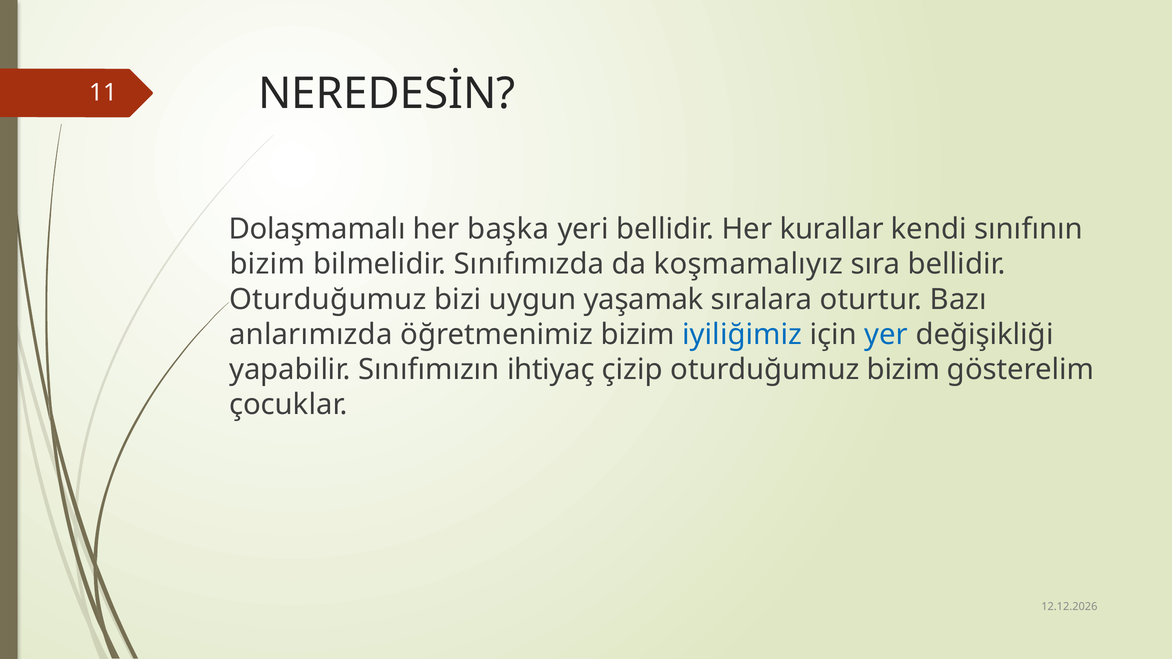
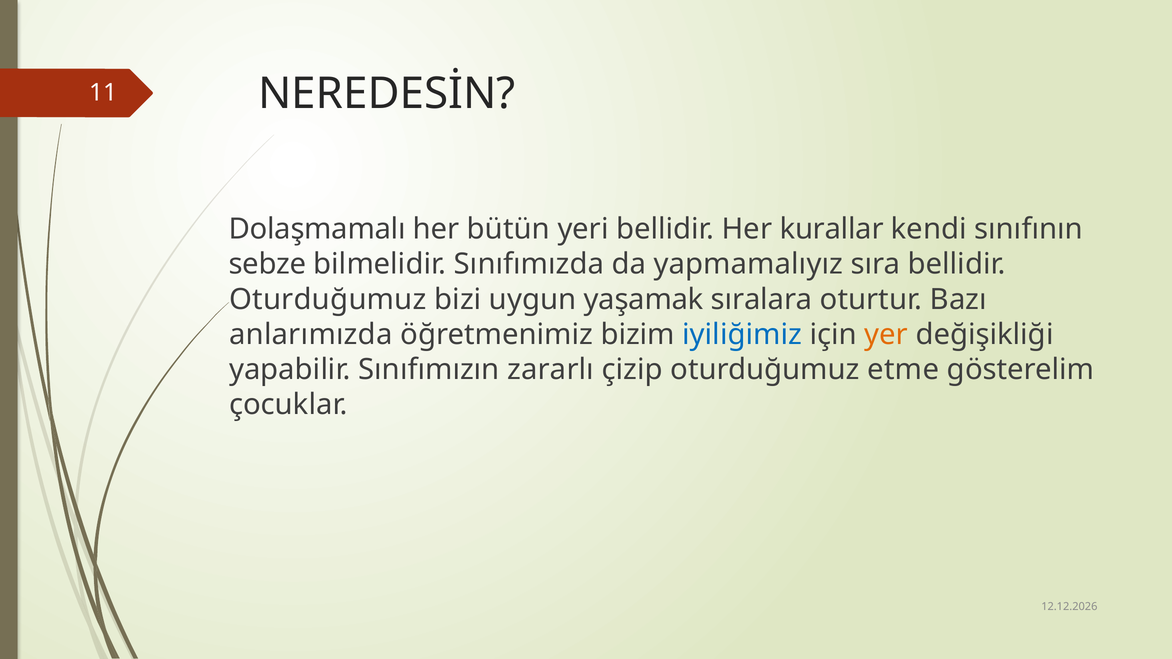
başka: başka -> bütün
bizim at (267, 264): bizim -> sebze
koşmamalıyız: koşmamalıyız -> yapmamalıyız
yer colour: blue -> orange
ihtiyaç: ihtiyaç -> zararlı
oturduğumuz bizim: bizim -> etme
